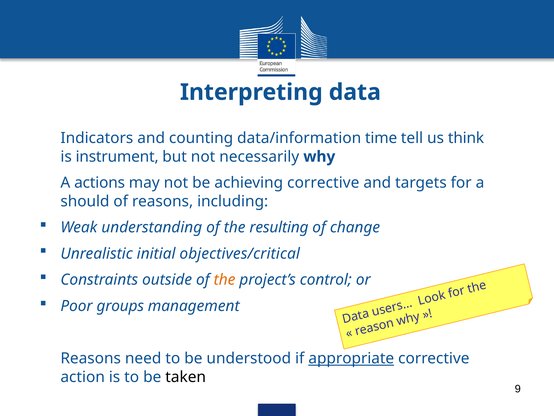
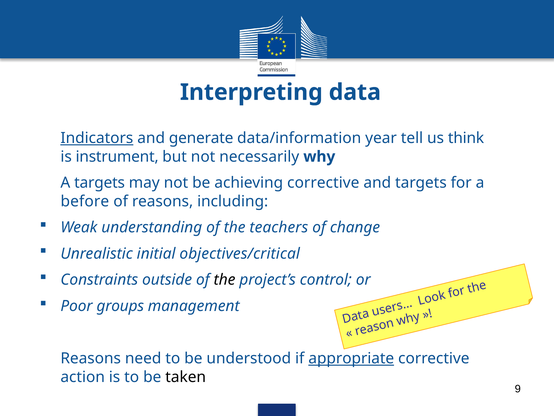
Indicators underline: none -> present
counting: counting -> generate
time: time -> year
A actions: actions -> targets
should: should -> before
resulting: resulting -> teachers
the at (225, 280) colour: orange -> black
